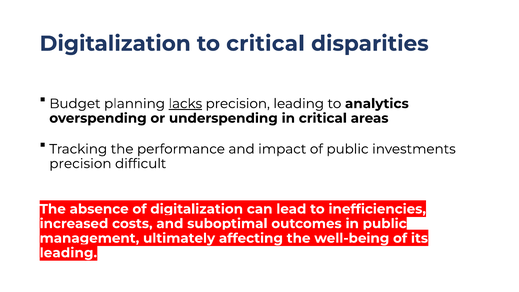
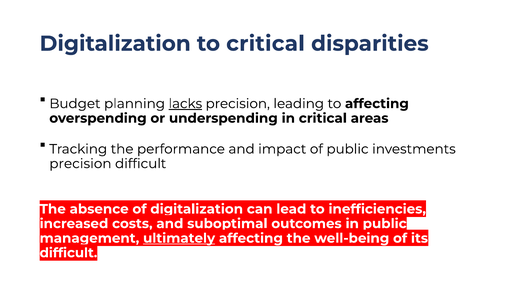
to analytics: analytics -> affecting
ultimately underline: none -> present
leading at (68, 253): leading -> difficult
